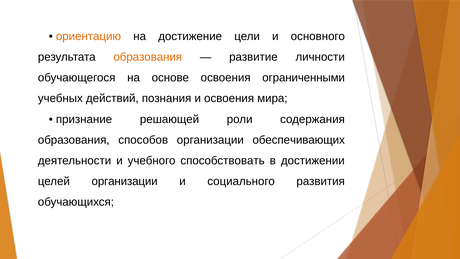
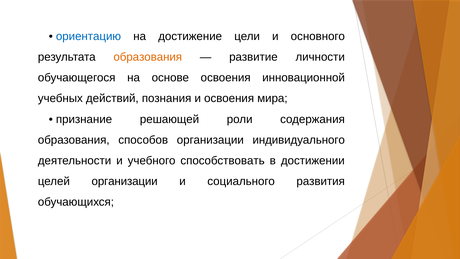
ориентацию colour: orange -> blue
ограниченными: ограниченными -> инновационной
обеспечивающих: обеспечивающих -> индивидуального
